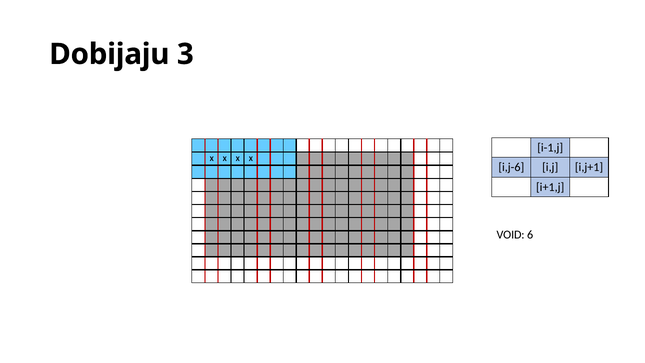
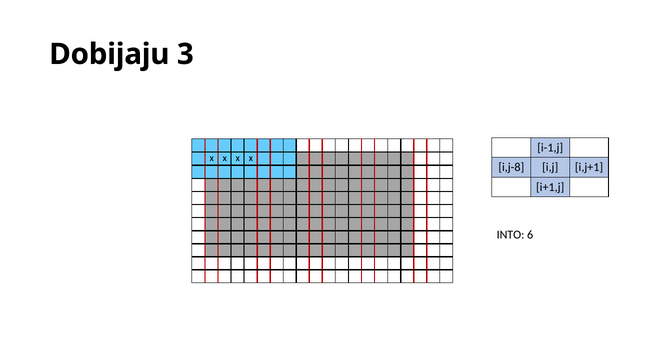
i,j-6: i,j-6 -> i,j-8
VOID: VOID -> INTO
